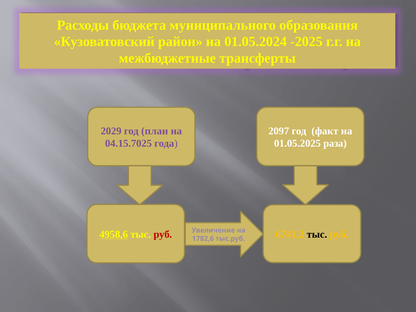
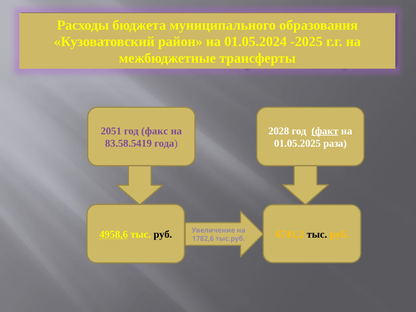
2029: 2029 -> 2051
план: план -> факс
2097: 2097 -> 2028
факт underline: none -> present
04.15.7025: 04.15.7025 -> 83.58.5419
руб at (163, 234) colour: red -> black
